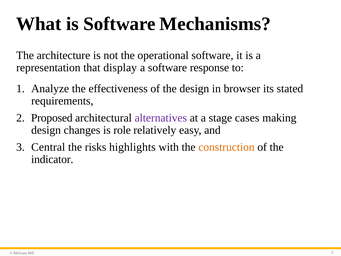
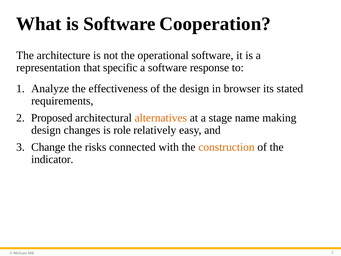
Mechanisms: Mechanisms -> Cooperation
display: display -> specific
alternatives colour: purple -> orange
cases: cases -> name
Central: Central -> Change
highlights: highlights -> connected
